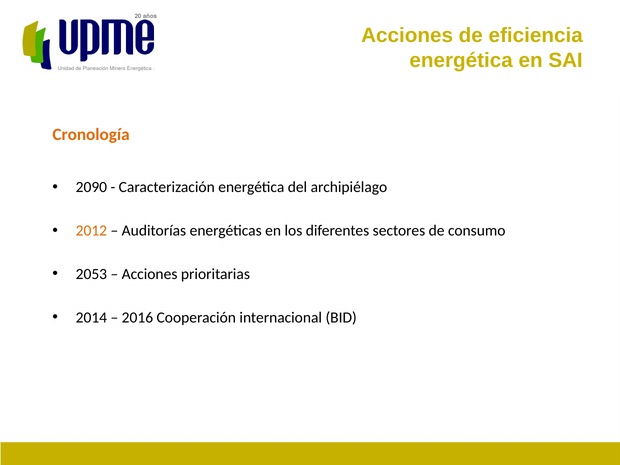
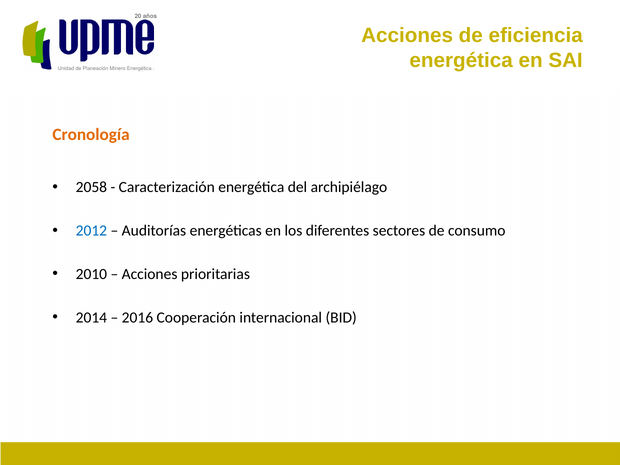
2090: 2090 -> 2058
2012 colour: orange -> blue
2053: 2053 -> 2010
